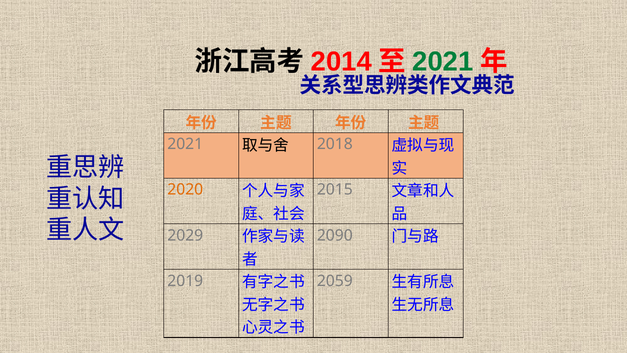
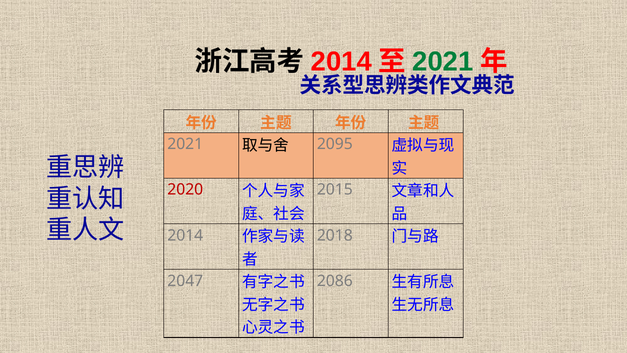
2018: 2018 -> 2095
2020 colour: orange -> red
2029 at (185, 235): 2029 -> 2014
2090: 2090 -> 2018
2019: 2019 -> 2047
2059: 2059 -> 2086
